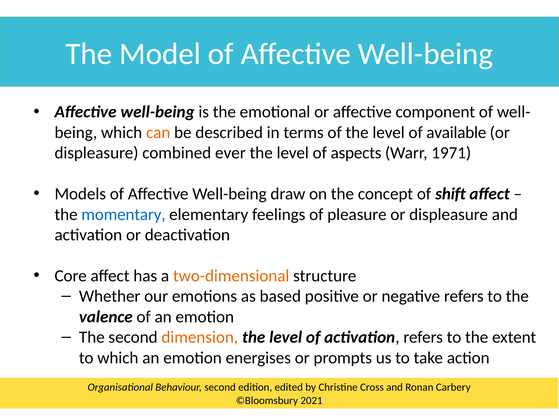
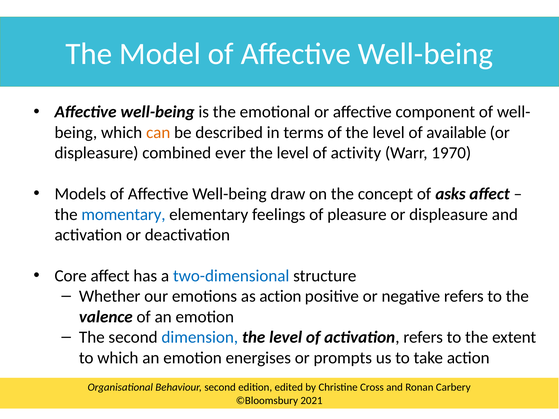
aspects: aspects -> activity
1971: 1971 -> 1970
shift: shift -> asks
two-dimensional colour: orange -> blue
as based: based -> action
dimension colour: orange -> blue
